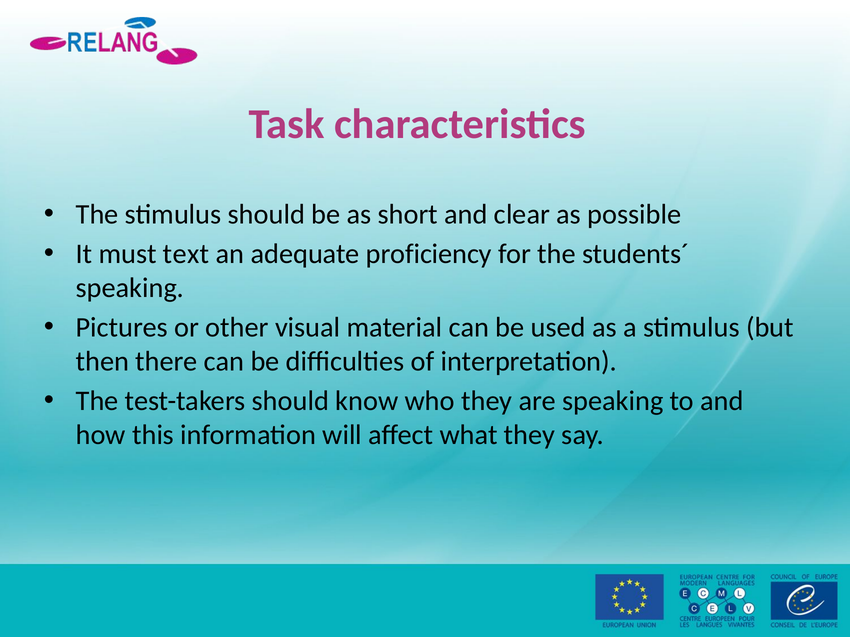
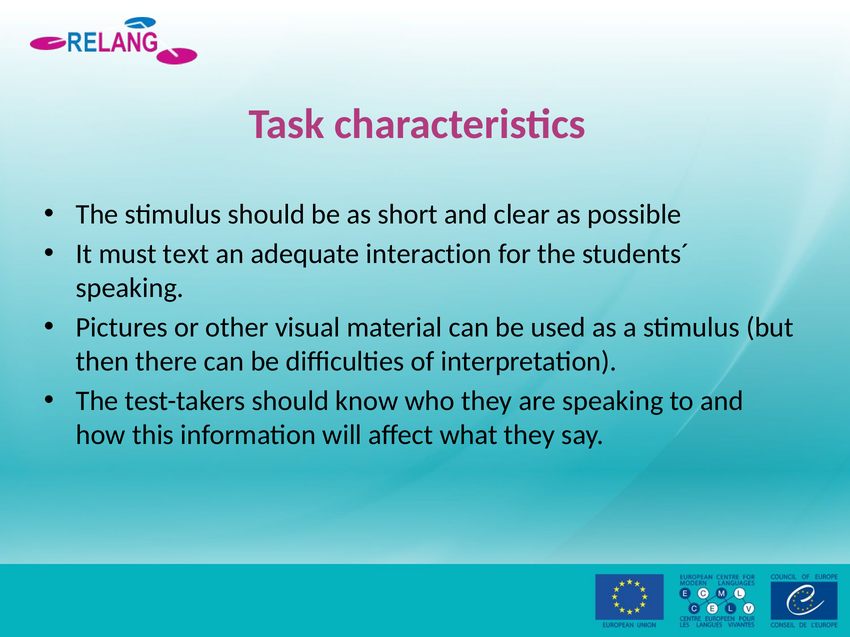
proficiency: proficiency -> interaction
